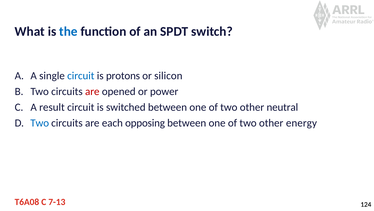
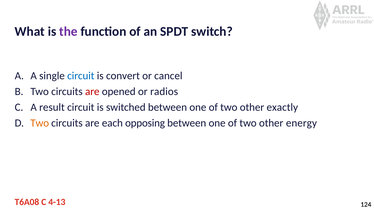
the colour: blue -> purple
protons: protons -> convert
silicon: silicon -> cancel
power: power -> radios
neutral: neutral -> exactly
Two at (40, 123) colour: blue -> orange
7-13: 7-13 -> 4-13
